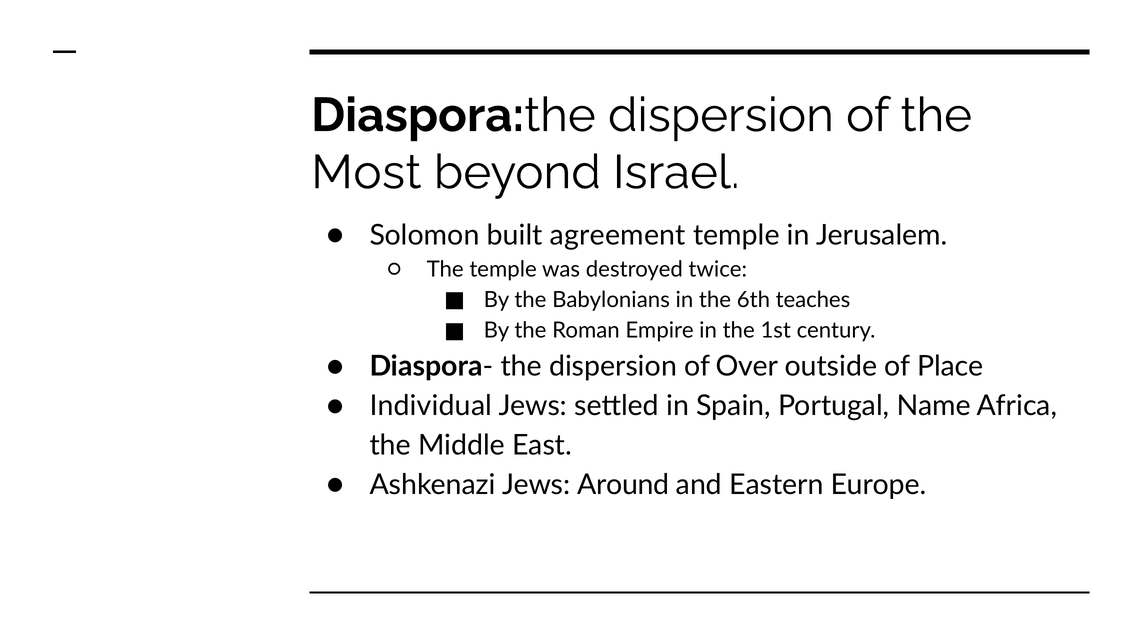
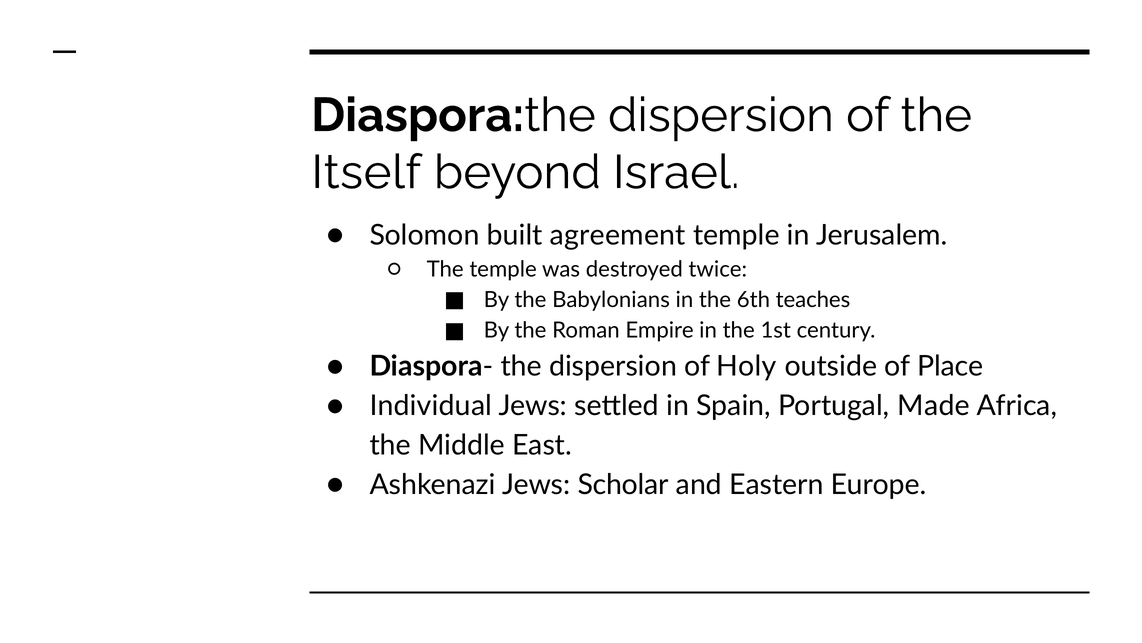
Most: Most -> Itself
Over: Over -> Holy
Name: Name -> Made
Around: Around -> Scholar
